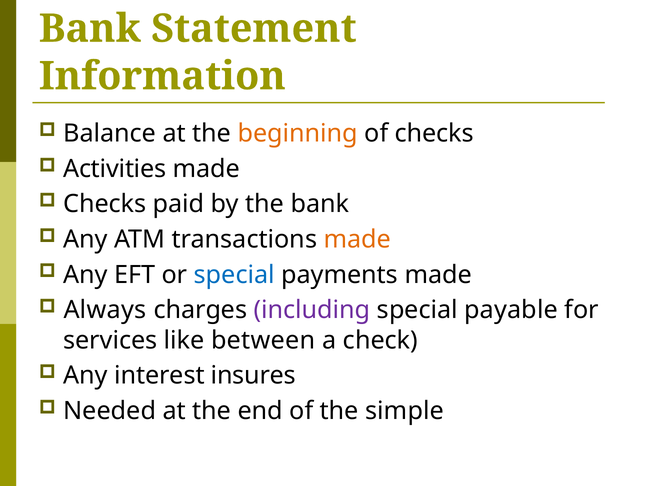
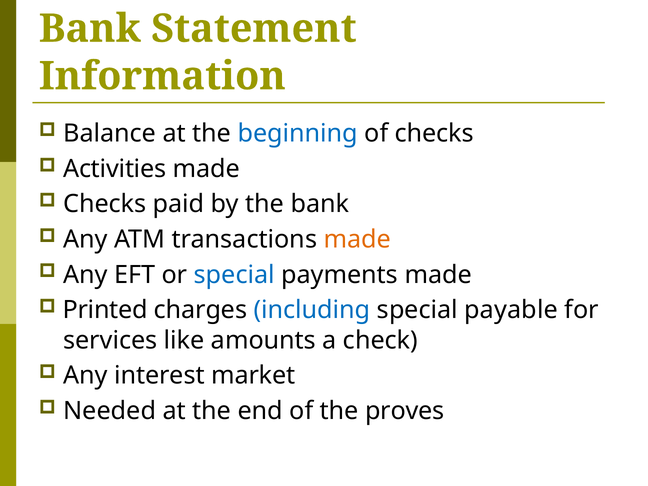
beginning colour: orange -> blue
Always: Always -> Printed
including colour: purple -> blue
between: between -> amounts
insures: insures -> market
simple: simple -> proves
